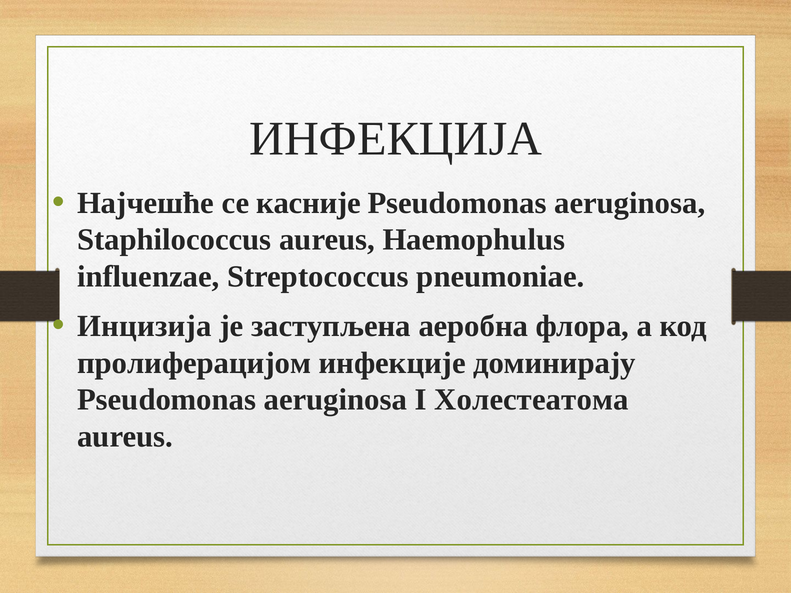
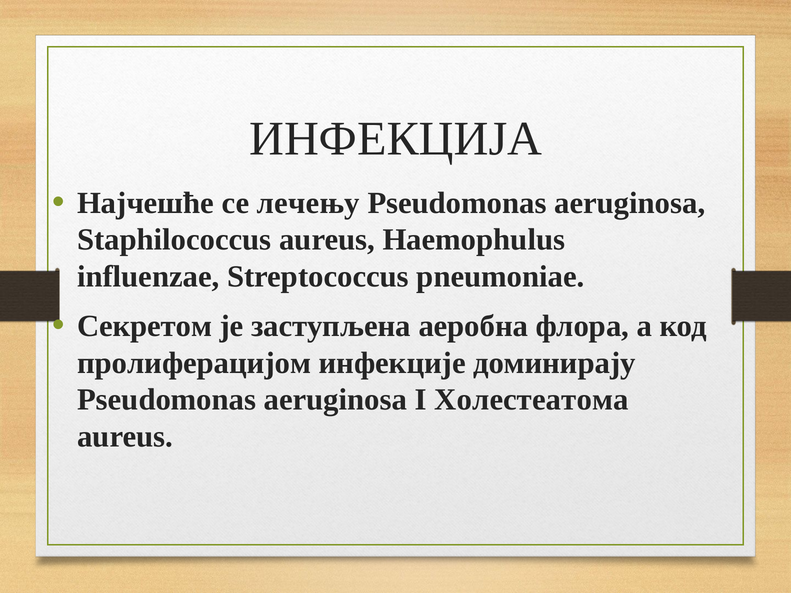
касније: касније -> лечењу
Инцизија: Инцизија -> Секретом
